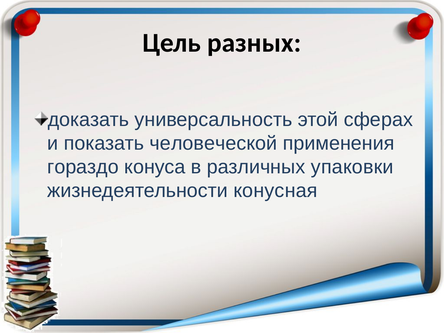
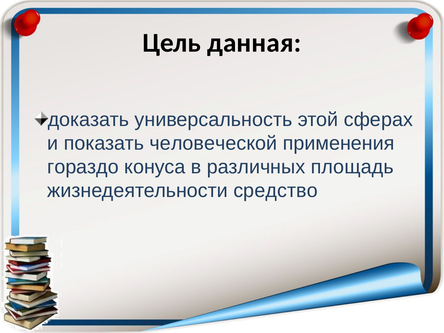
разных: разных -> данная
упаковки: упаковки -> площадь
конусная: конусная -> средство
